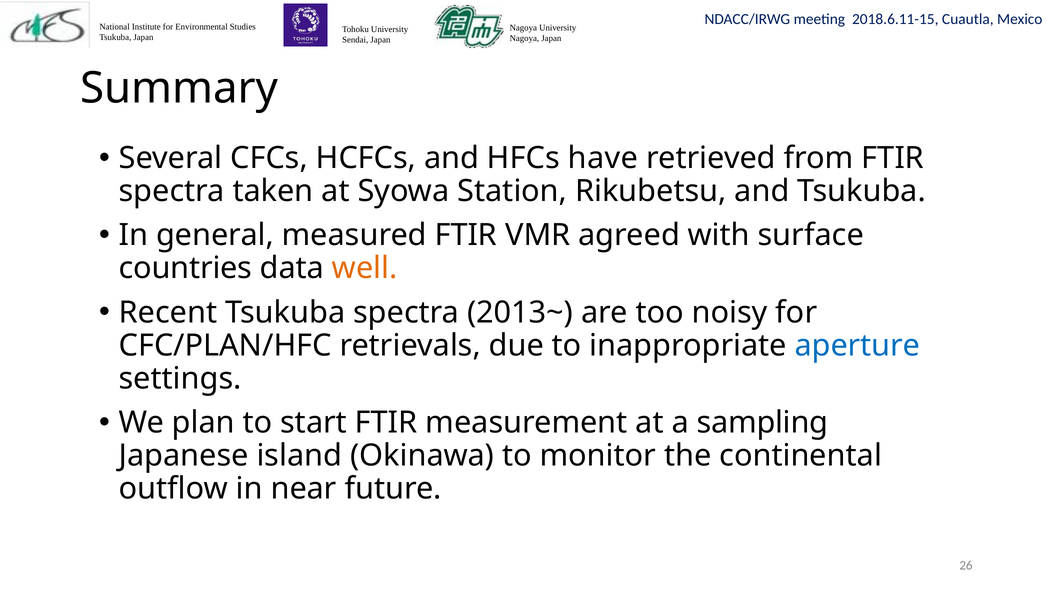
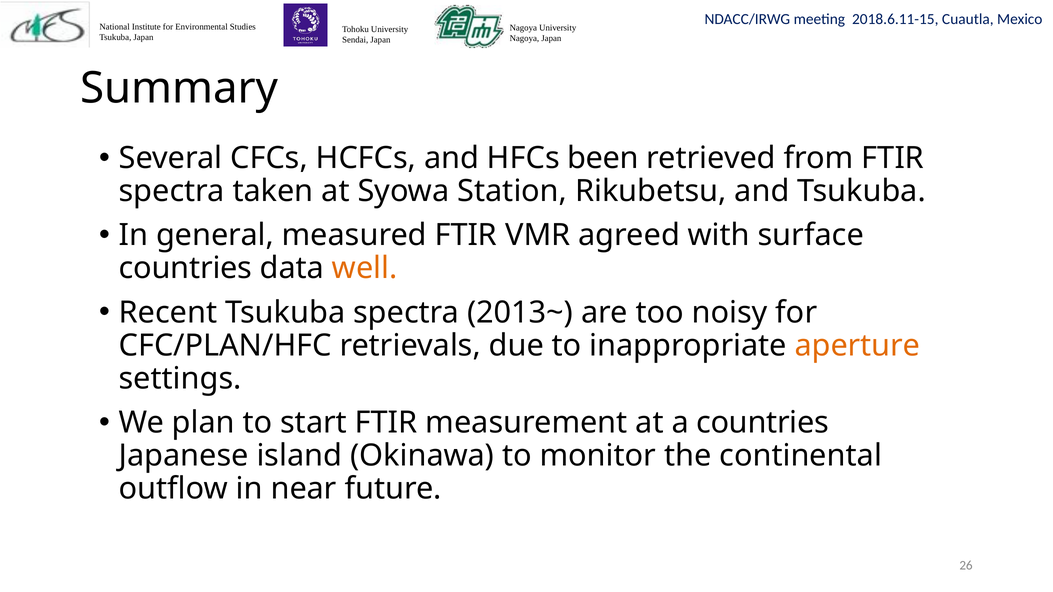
have: have -> been
aperture colour: blue -> orange
a sampling: sampling -> countries
